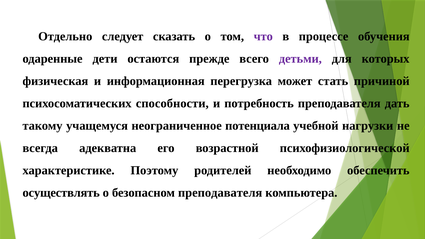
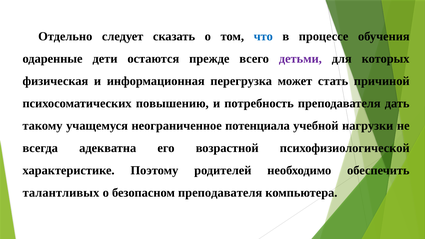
что colour: purple -> blue
способности: способности -> повышению
осуществлять: осуществлять -> талантливых
